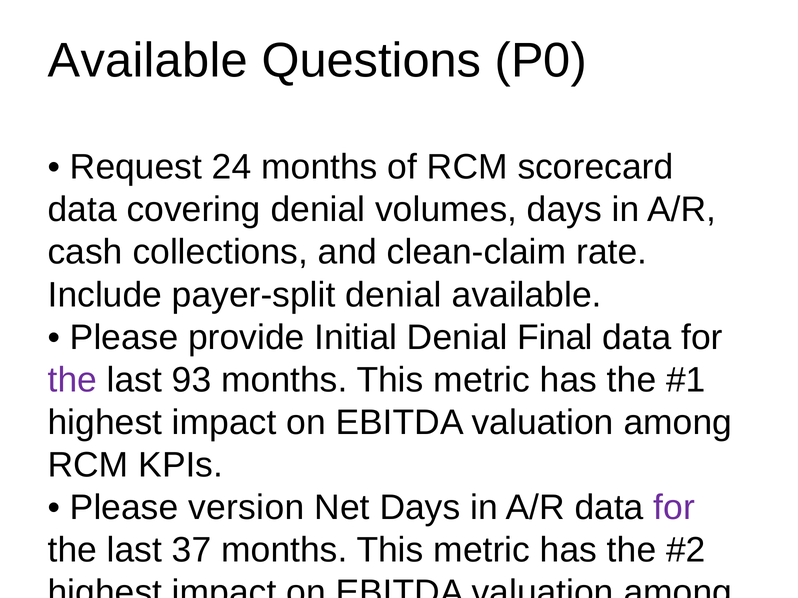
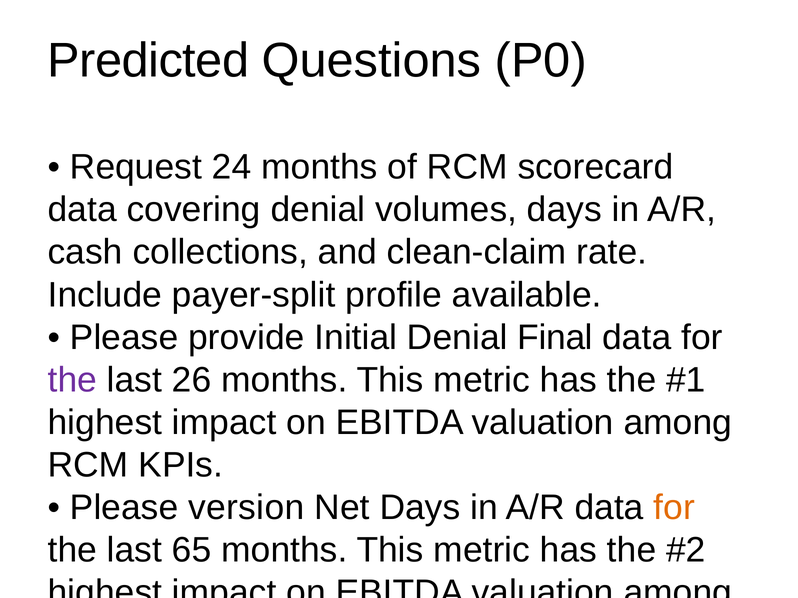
Available at (148, 61): Available -> Predicted
payer-split denial: denial -> profile
93: 93 -> 26
for at (674, 508) colour: purple -> orange
37: 37 -> 65
